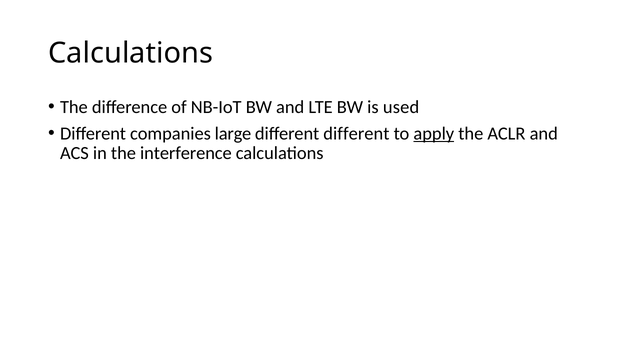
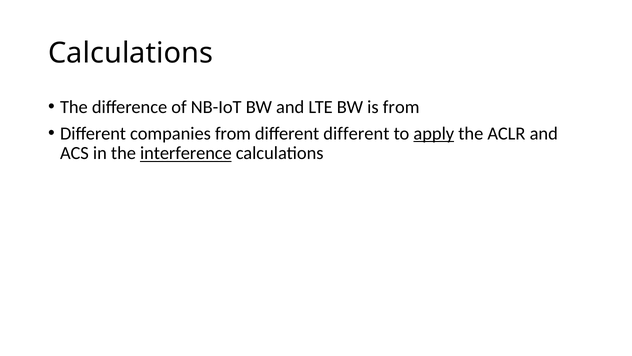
is used: used -> from
companies large: large -> from
interference underline: none -> present
